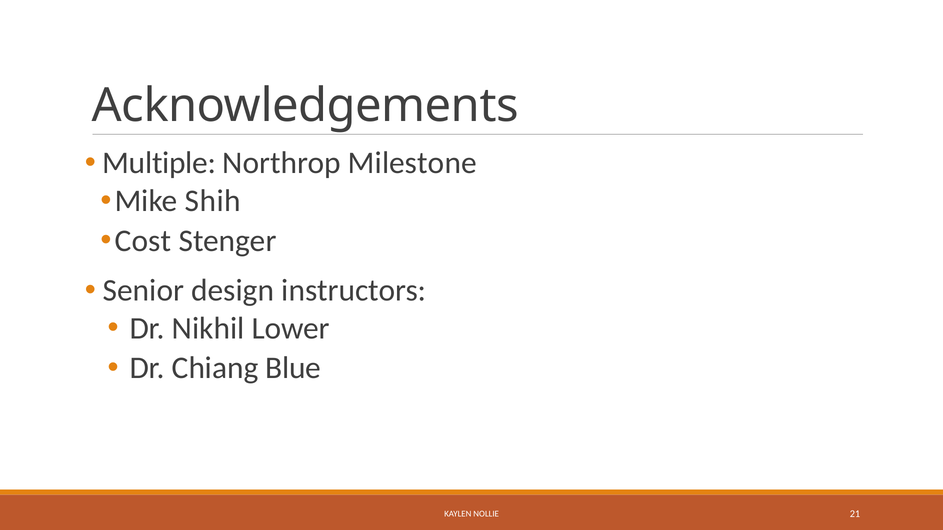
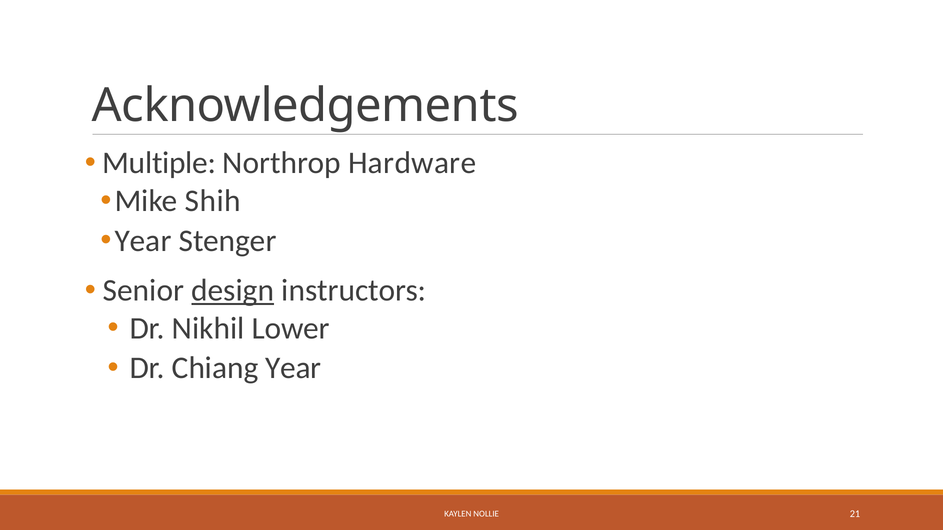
Milestone: Milestone -> Hardware
Cost at (143, 241): Cost -> Year
design underline: none -> present
Chiang Blue: Blue -> Year
